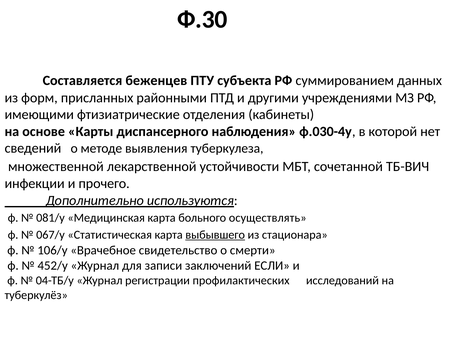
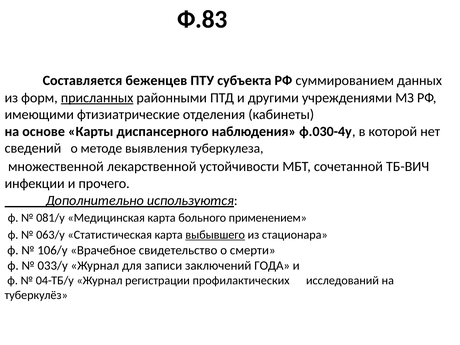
Ф.30: Ф.30 -> Ф.83
присланных underline: none -> present
осуществлять: осуществлять -> применением
067/у: 067/у -> 063/у
452/у: 452/у -> 033/у
ЕСЛИ: ЕСЛИ -> ГОДА
